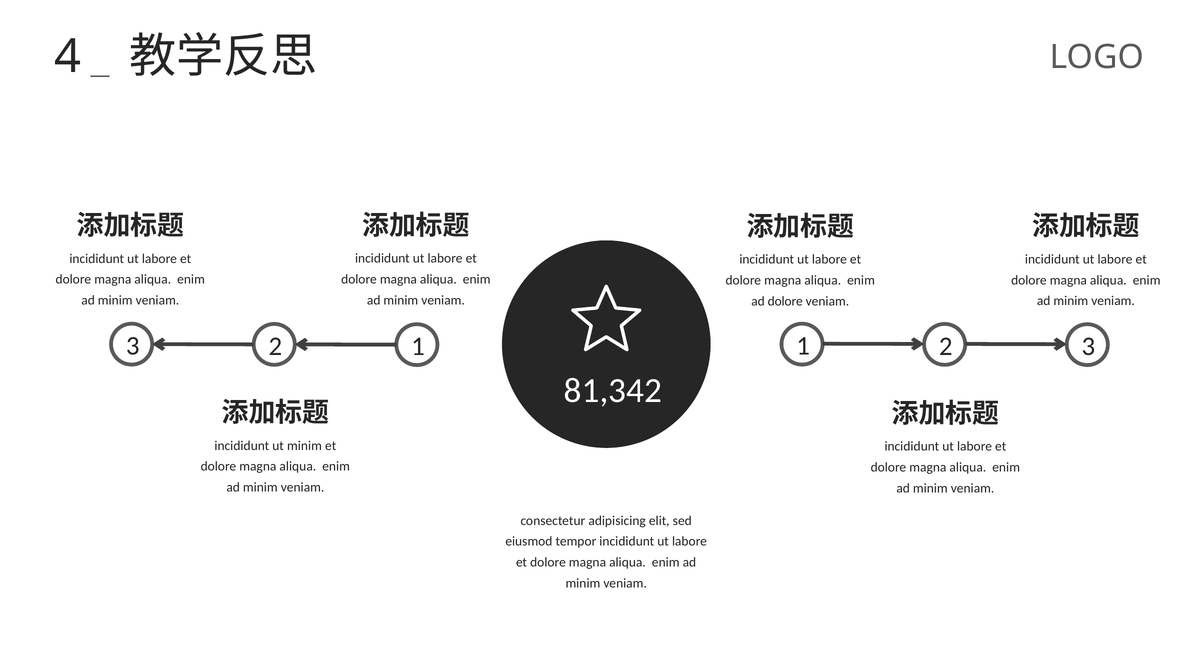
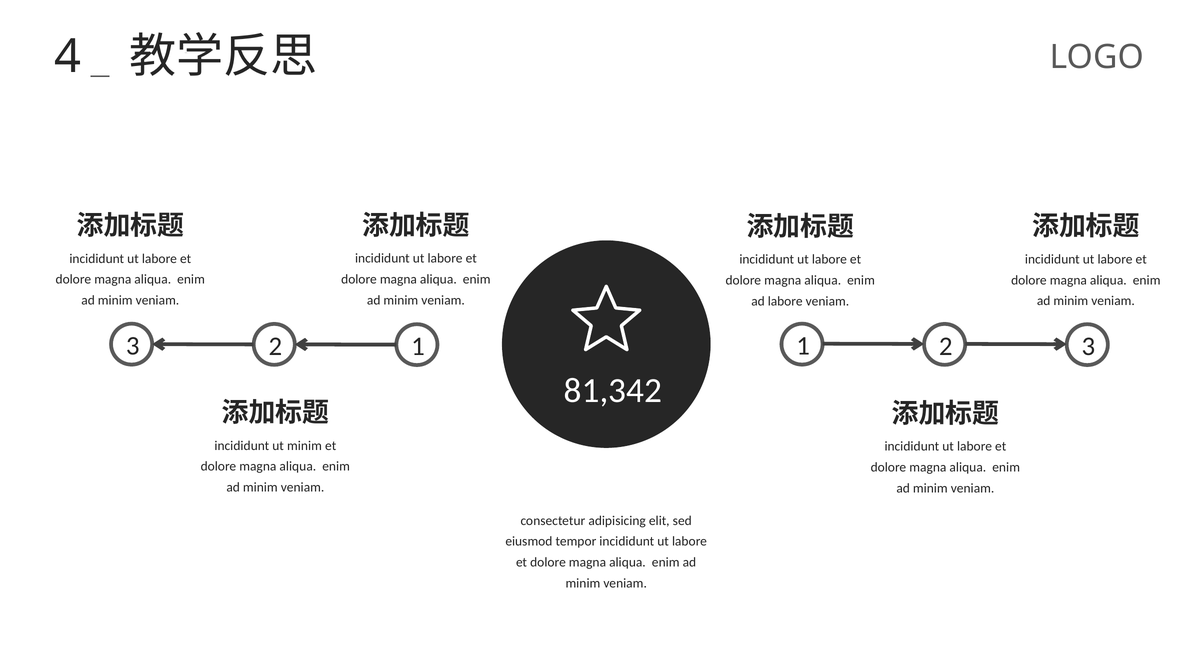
ad dolore: dolore -> labore
